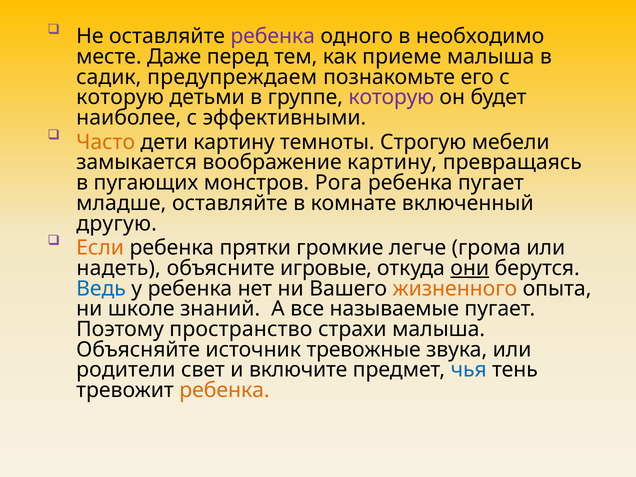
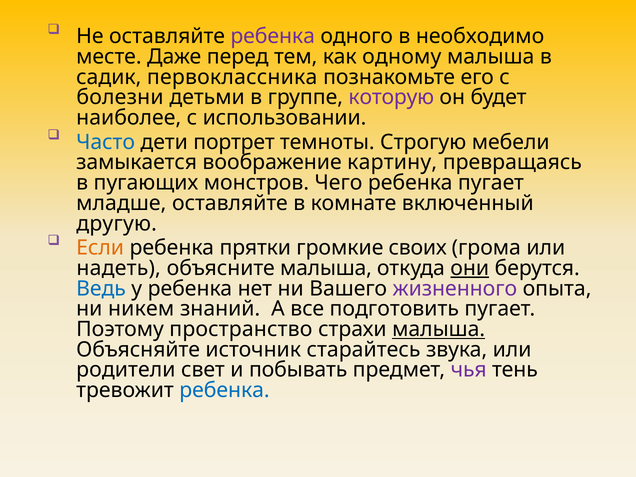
приеме: приеме -> одному
предупреждаем: предупреждаем -> первоклассника
которую at (120, 97): которую -> болезни
эффективными: эффективными -> использовании
Часто colour: orange -> blue
дети картину: картину -> портрет
Рога: Рога -> Чего
легче: легче -> своих
объясните игровые: игровые -> малыша
жизненного colour: orange -> purple
школе: школе -> никем
называемые: называемые -> подготовить
малыша at (439, 329) underline: none -> present
тревожные: тревожные -> старайтесь
включите: включите -> побывать
чья colour: blue -> purple
ребенка at (225, 390) colour: orange -> blue
